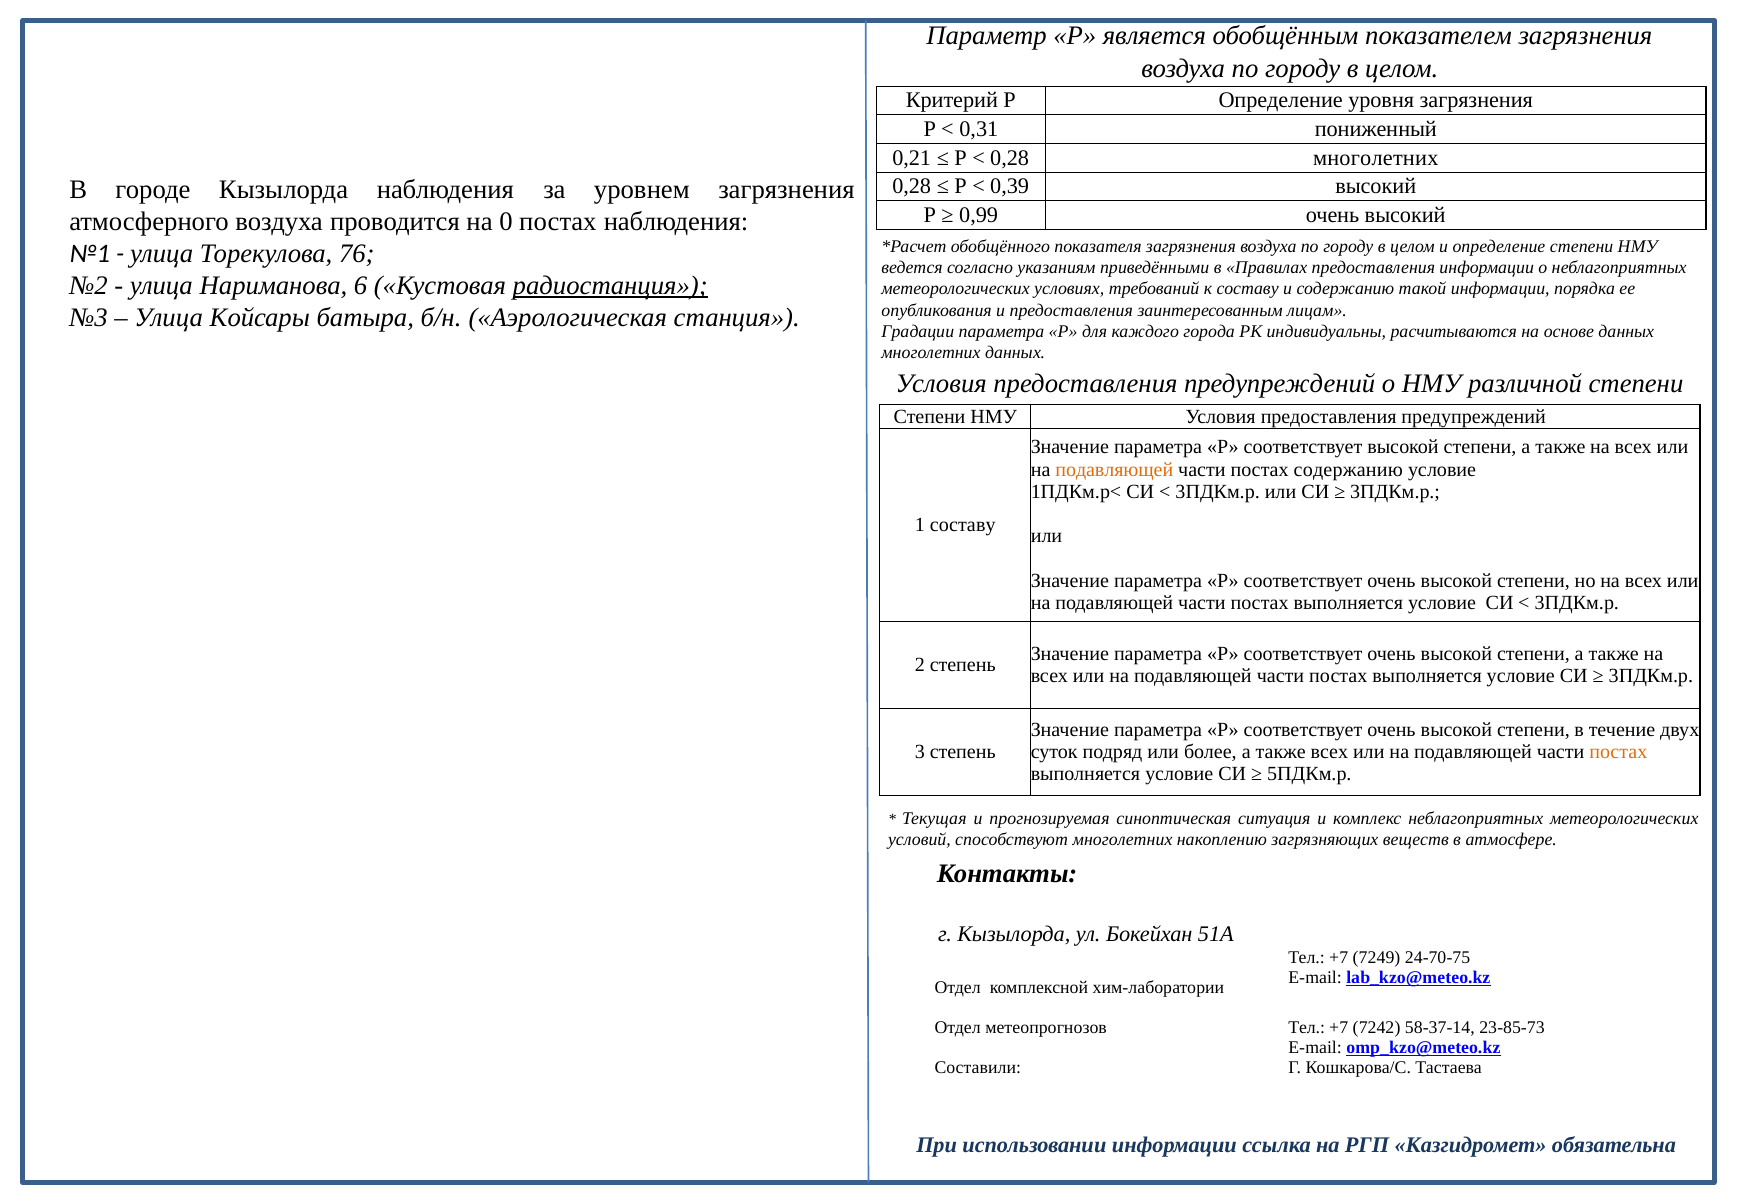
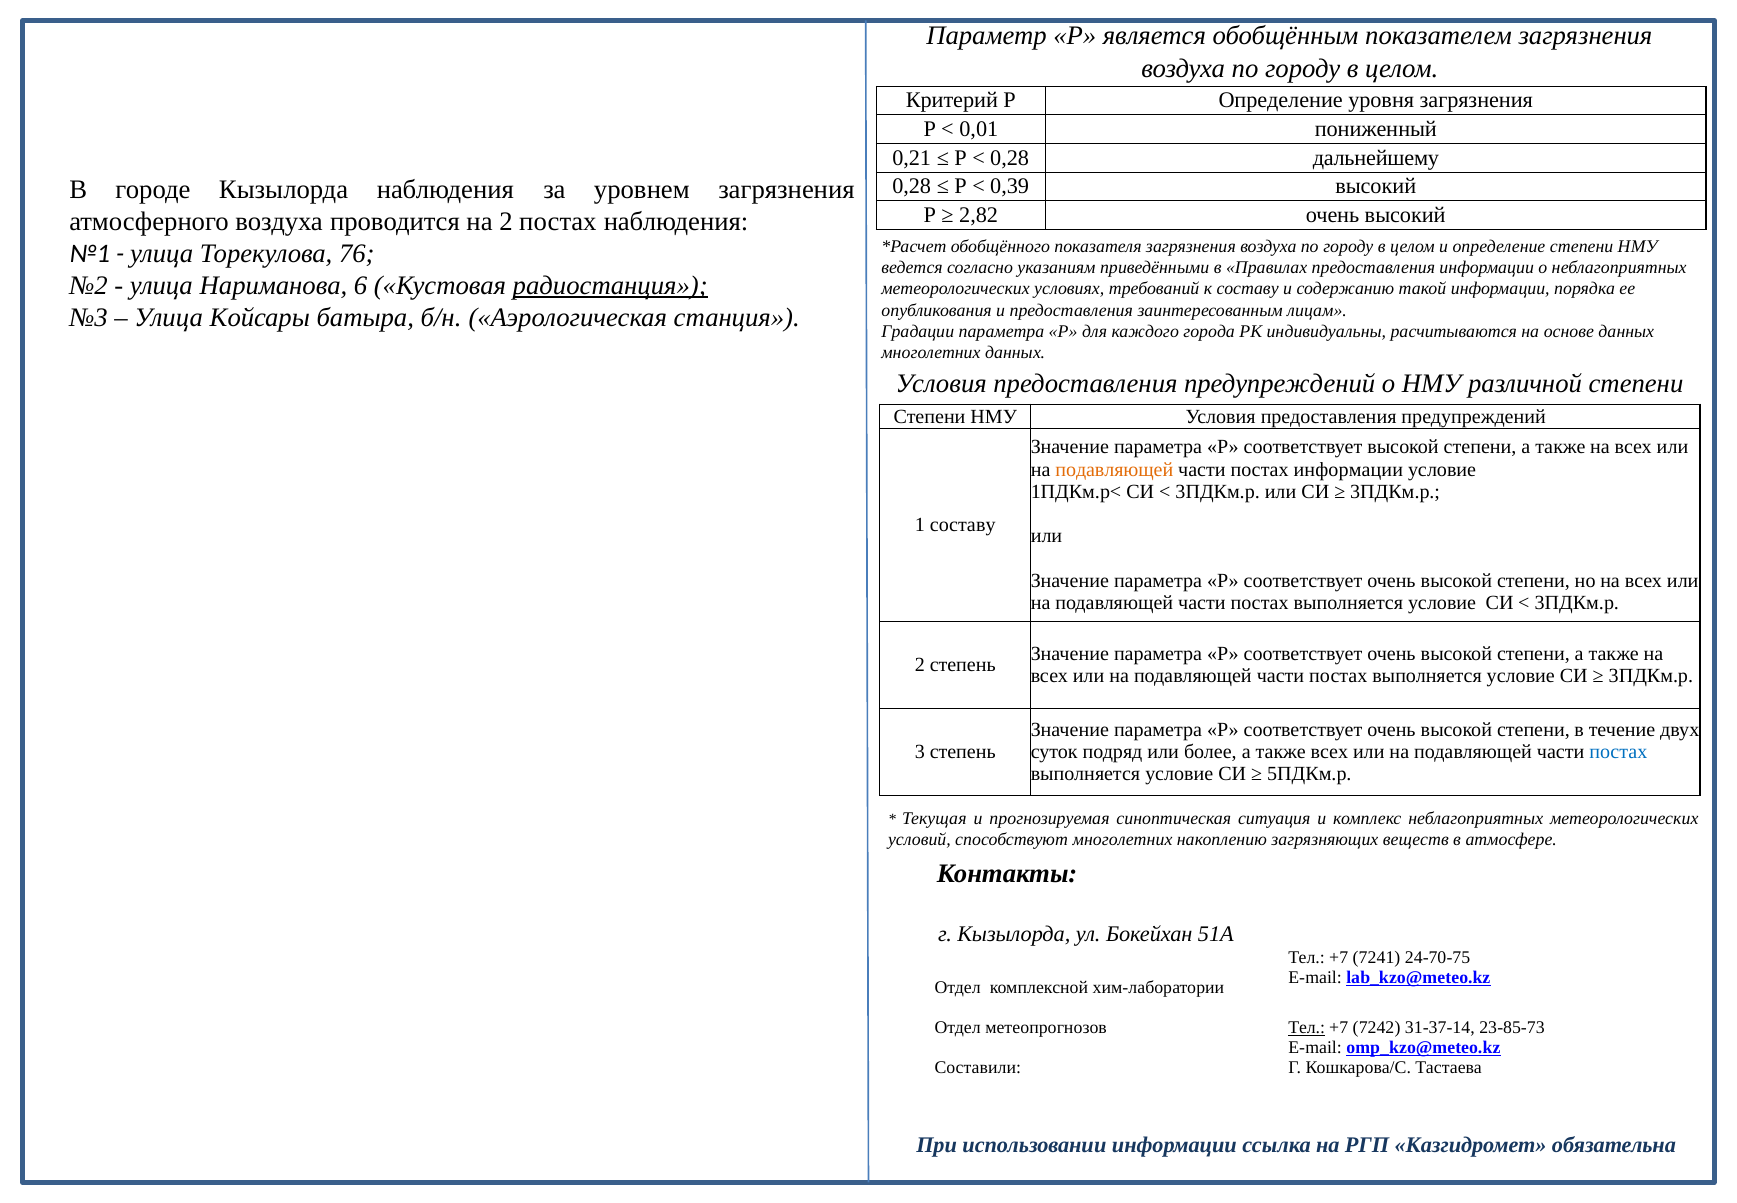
0,31: 0,31 -> 0,01
0,28 многолетних: многолетних -> дальнейшему
0,99: 0,99 -> 2,82
на 0: 0 -> 2
постах содержанию: содержанию -> информации
постах at (1618, 752) colour: orange -> blue
7249: 7249 -> 7241
Тел at (1307, 1028) underline: none -> present
58-37-14: 58-37-14 -> 31-37-14
